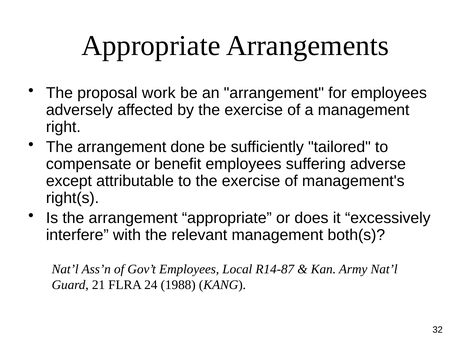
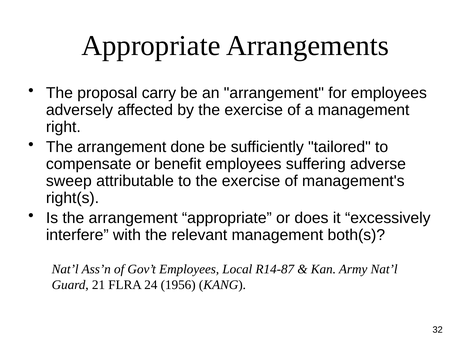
work: work -> carry
except: except -> sweep
1988: 1988 -> 1956
